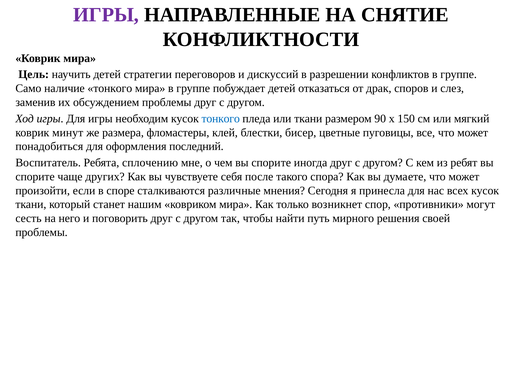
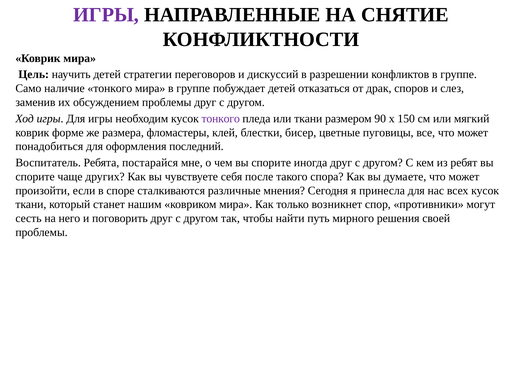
тонкого at (221, 118) colour: blue -> purple
минут: минут -> форме
сплочению: сплочению -> постарайся
